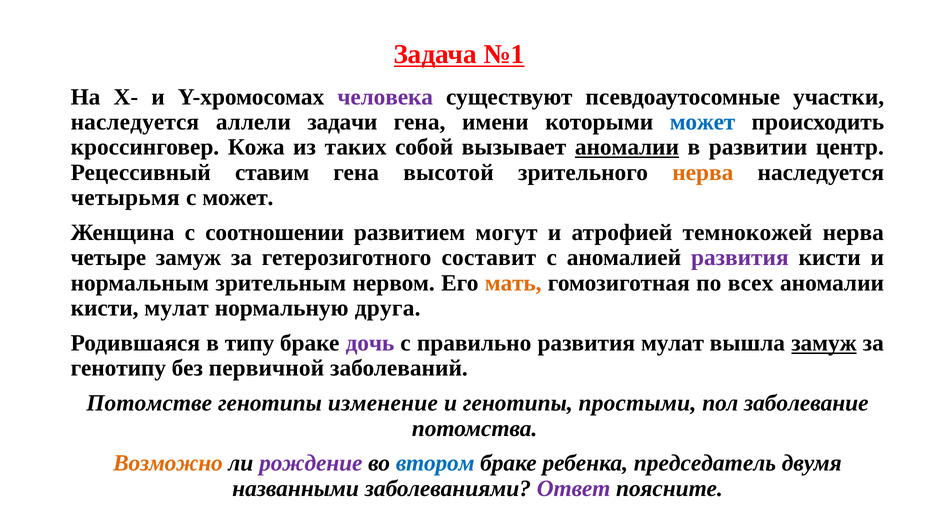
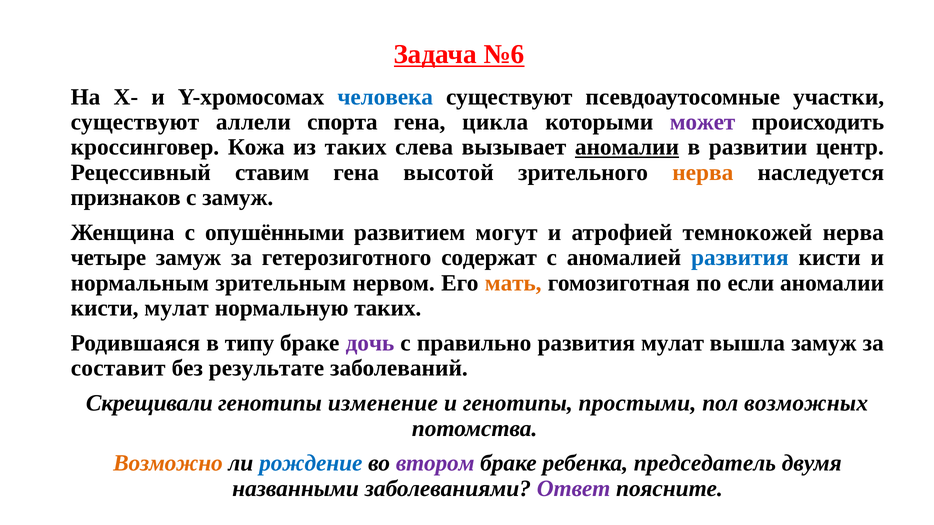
№1: №1 -> №6
человека colour: purple -> blue
наследуется at (135, 122): наследуется -> существуют
задачи: задачи -> спорта
имени: имени -> цикла
может at (703, 122) colour: blue -> purple
собой: собой -> слева
четырьмя: четырьмя -> признаков
с может: может -> замуж
соотношении: соотношении -> опушёнными
составит: составит -> содержат
развития at (740, 258) colour: purple -> blue
всех: всех -> если
нормальную друга: друга -> таких
замуж at (824, 343) underline: present -> none
генотипу: генотипу -> составит
первичной: первичной -> результате
Потомстве: Потомстве -> Скрещивали
заболевание: заболевание -> возможных
рождение colour: purple -> blue
втором colour: blue -> purple
